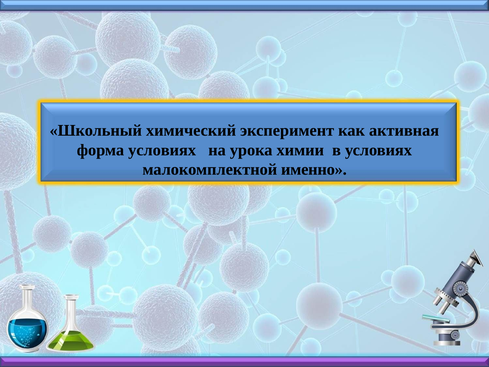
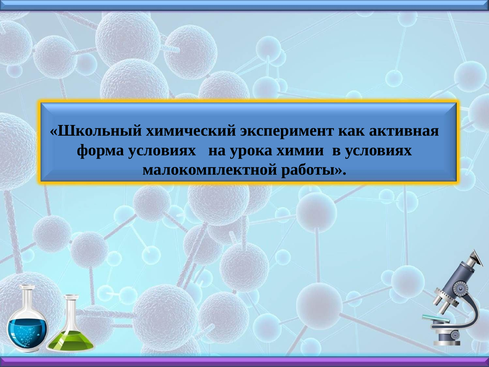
именно: именно -> работы
